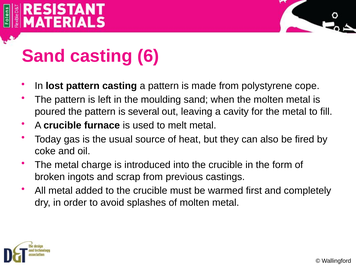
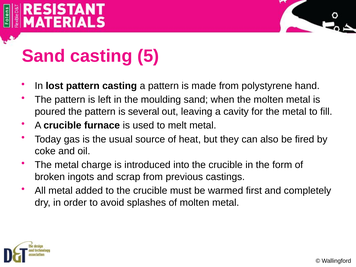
6: 6 -> 5
cope: cope -> hand
